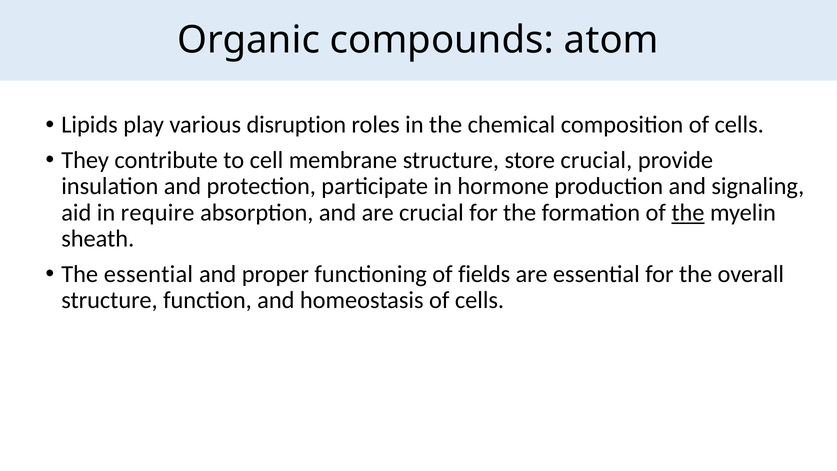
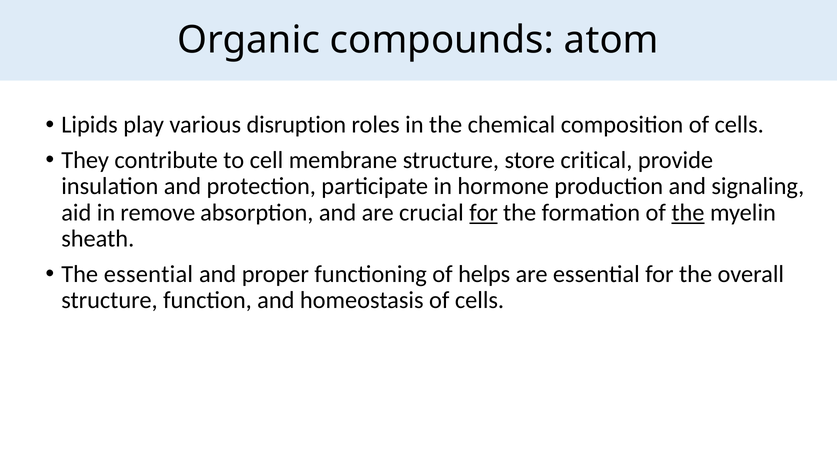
store crucial: crucial -> critical
require: require -> remove
for at (484, 213) underline: none -> present
fields: fields -> helps
